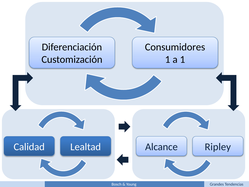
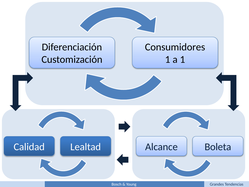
Ripley: Ripley -> Boleta
